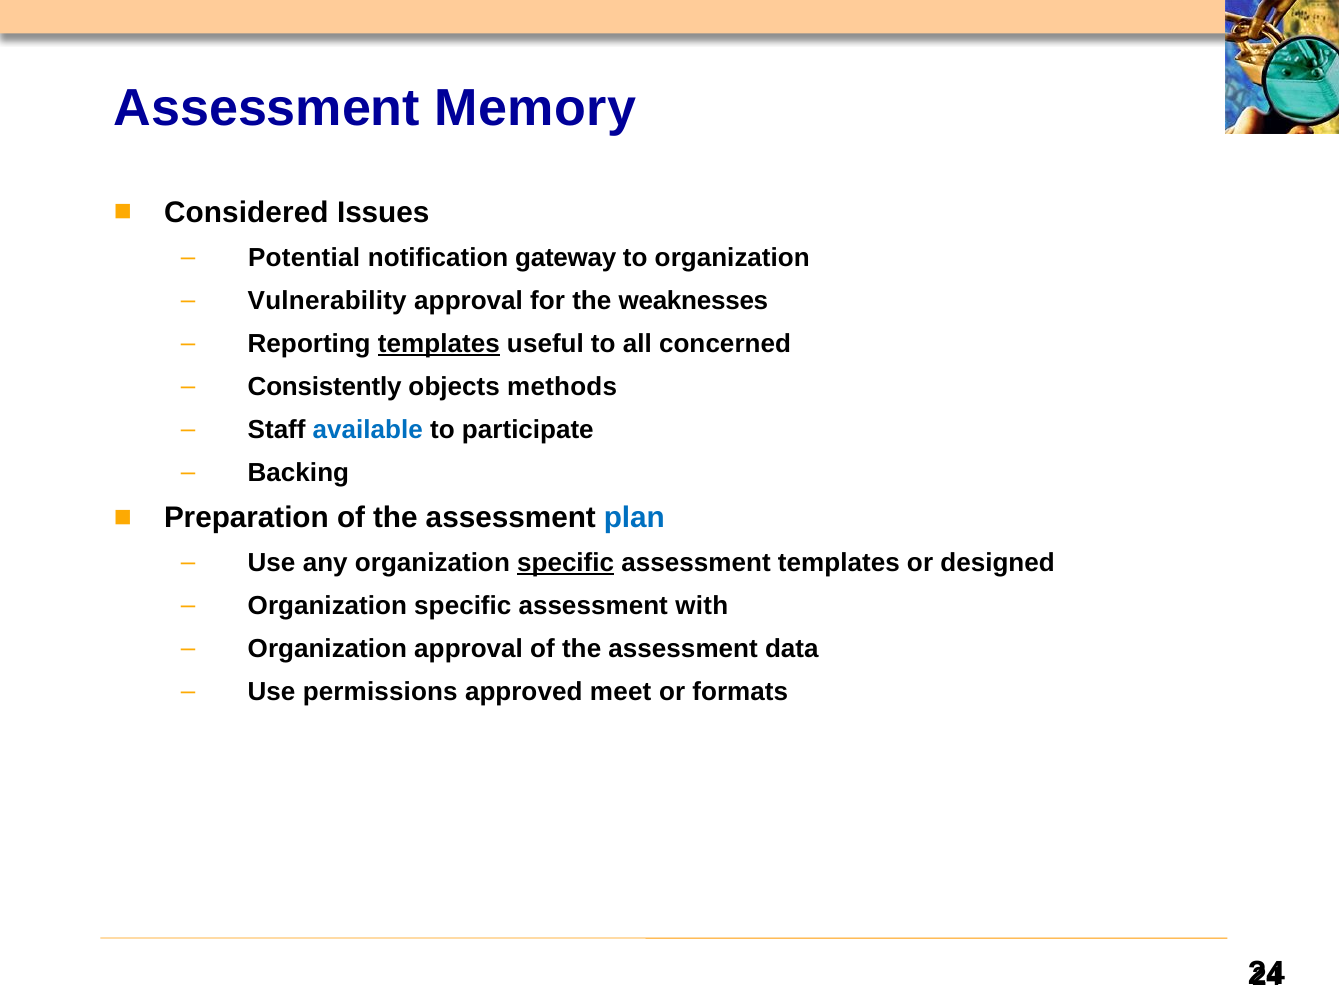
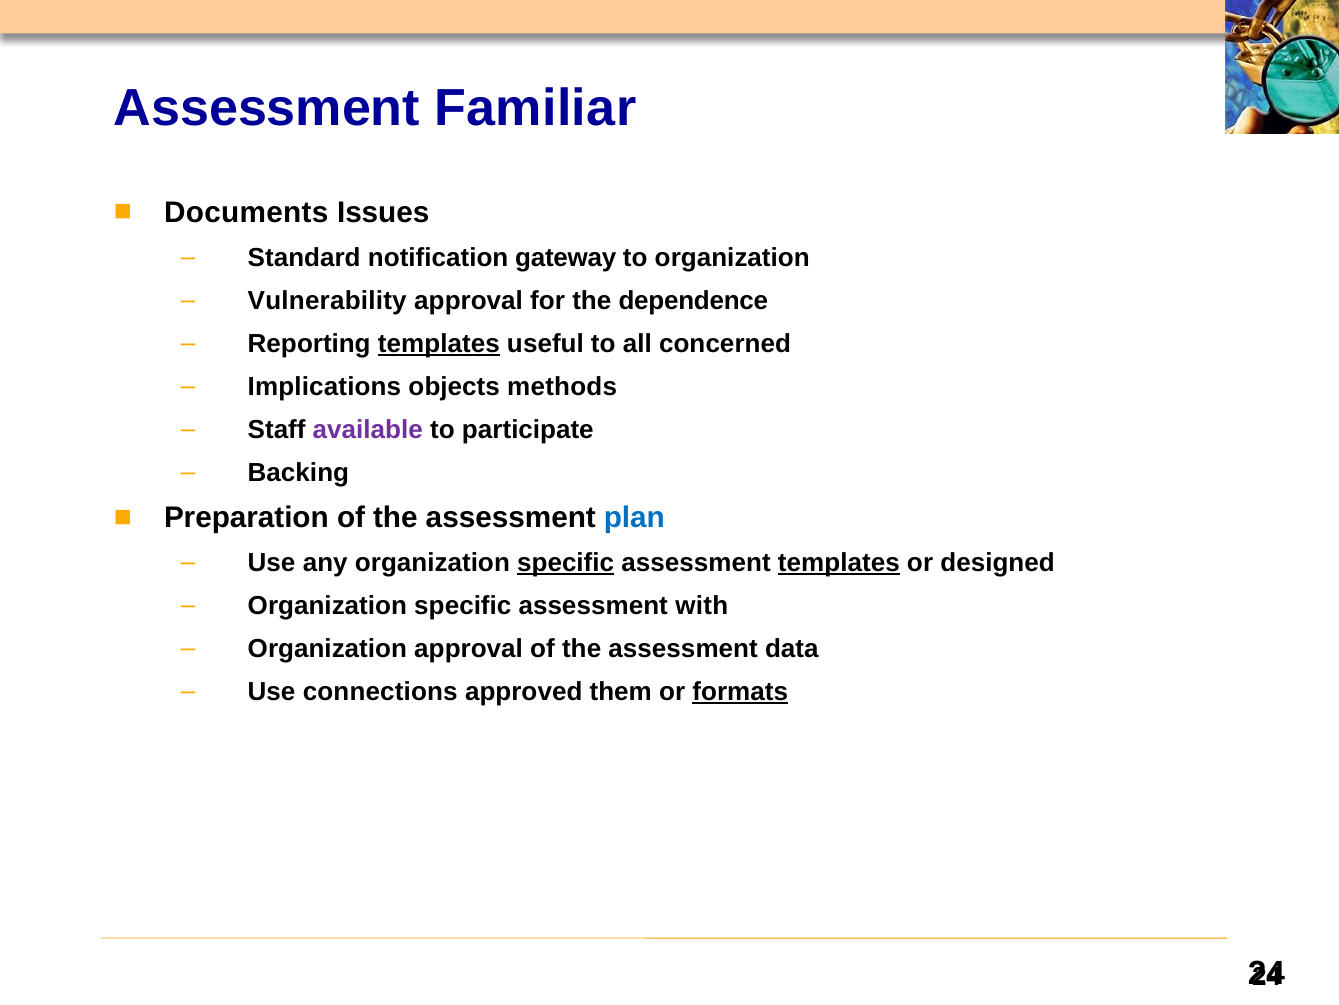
Memory: Memory -> Familiar
Considered: Considered -> Documents
Potential: Potential -> Standard
weaknesses: weaknesses -> dependence
Consistently: Consistently -> Implications
available colour: blue -> purple
templates at (839, 562) underline: none -> present
permissions: permissions -> connections
meet: meet -> them
formats underline: none -> present
